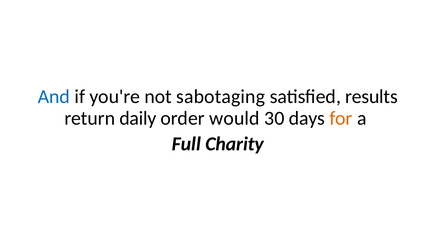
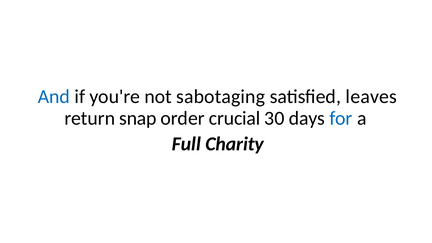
results: results -> leaves
daily: daily -> snap
would: would -> crucial
for colour: orange -> blue
